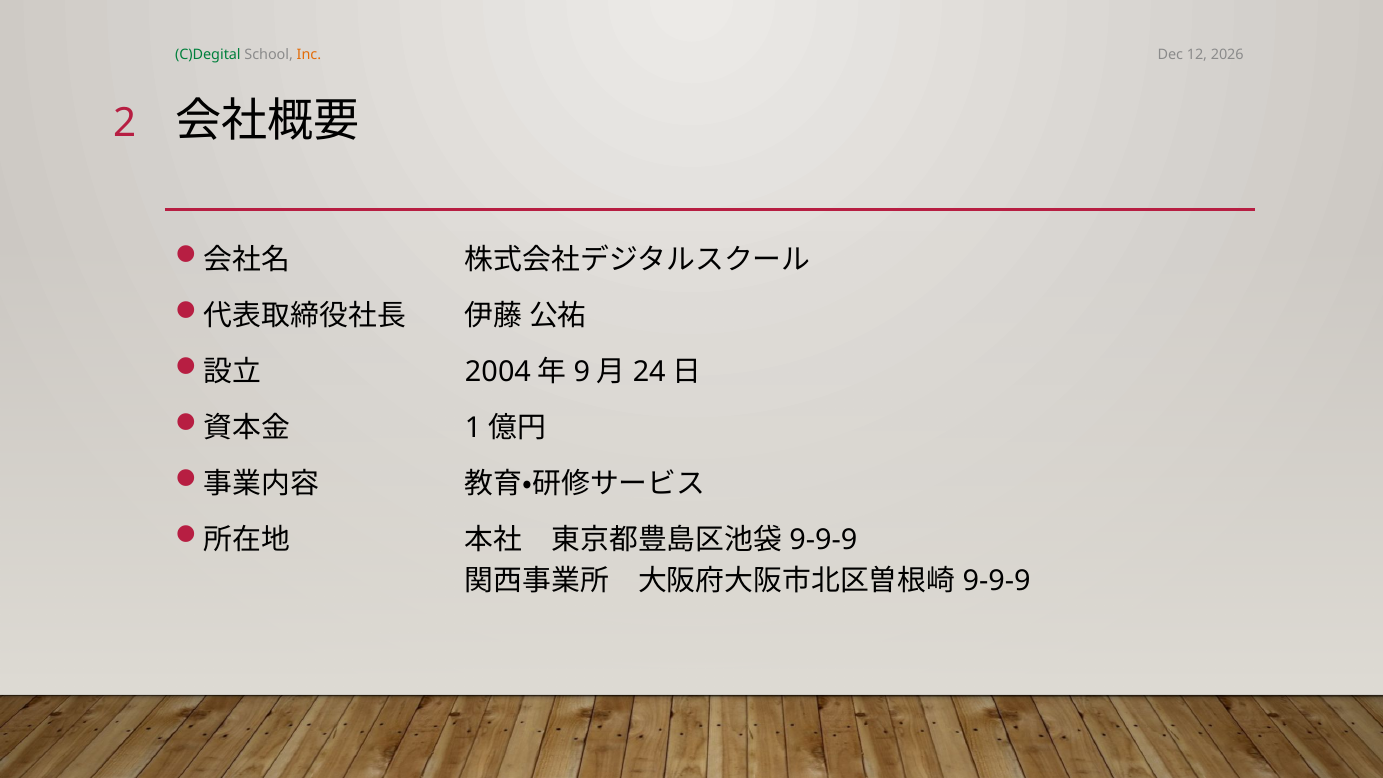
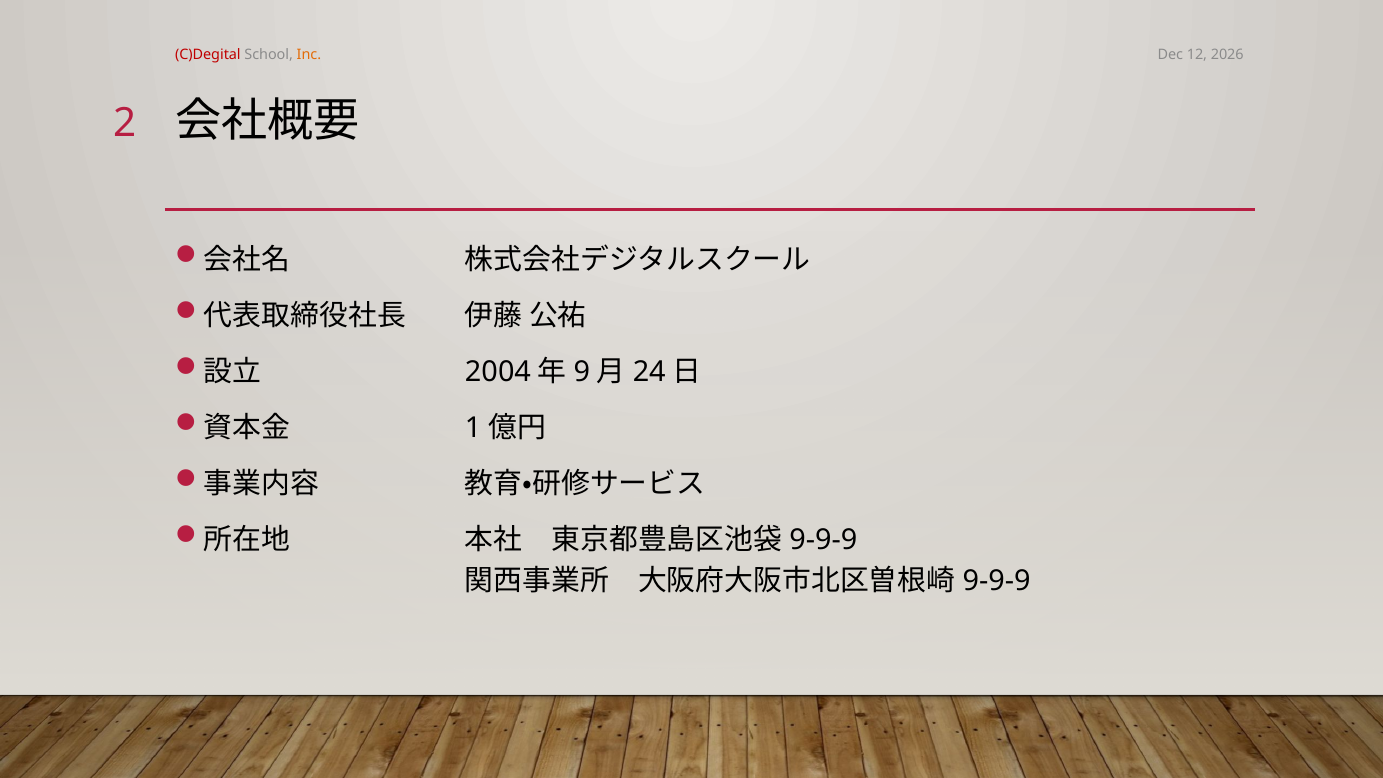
C)Degital colour: green -> red
